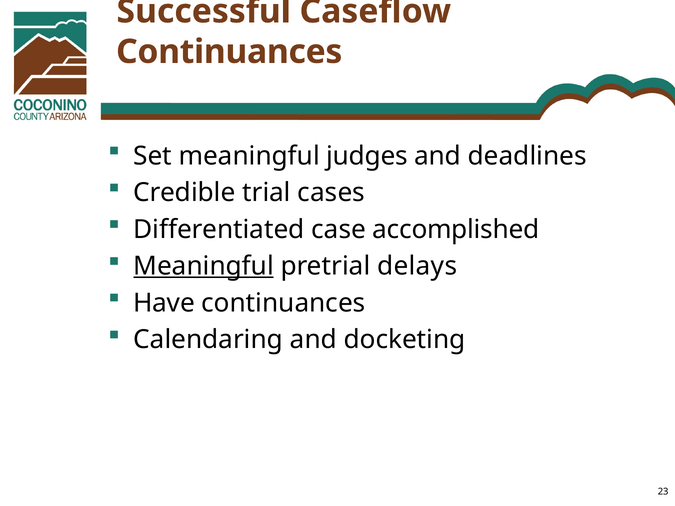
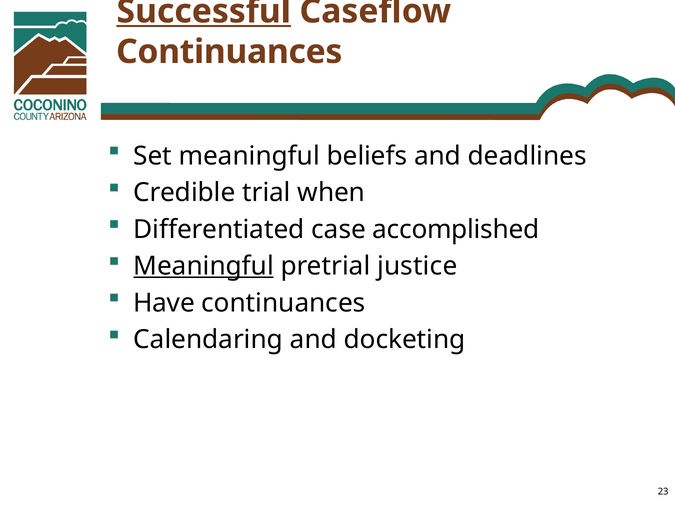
Successful underline: none -> present
judges: judges -> beliefs
cases: cases -> when
delays: delays -> justice
